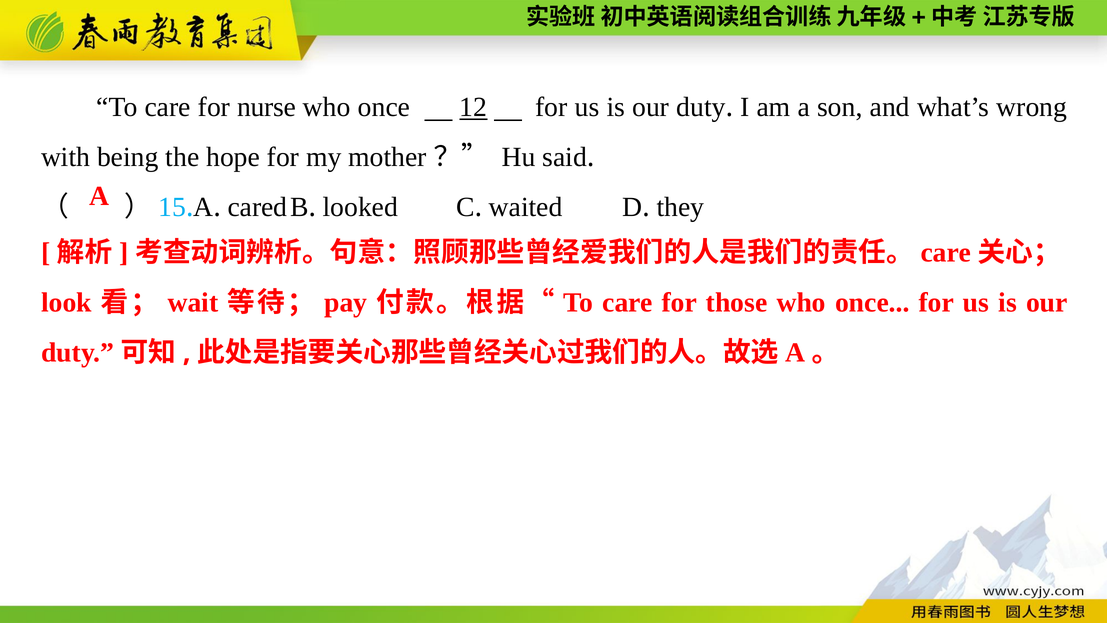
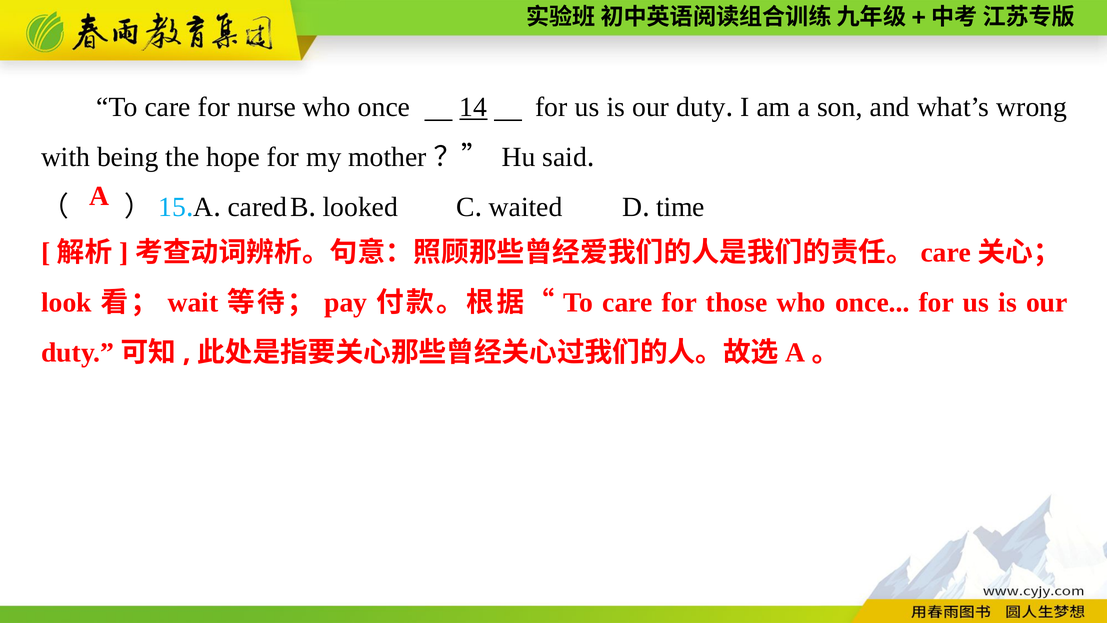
12: 12 -> 14
they: they -> time
